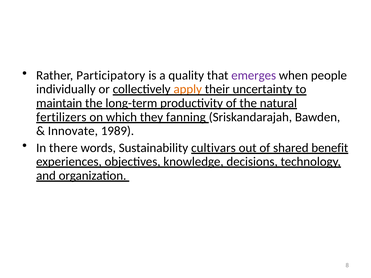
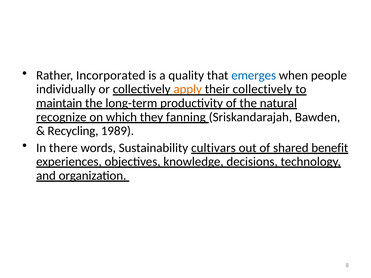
Participatory: Participatory -> Incorporated
emerges colour: purple -> blue
their uncertainty: uncertainty -> collectively
fertilizers: fertilizers -> recognize
Innovate: Innovate -> Recycling
